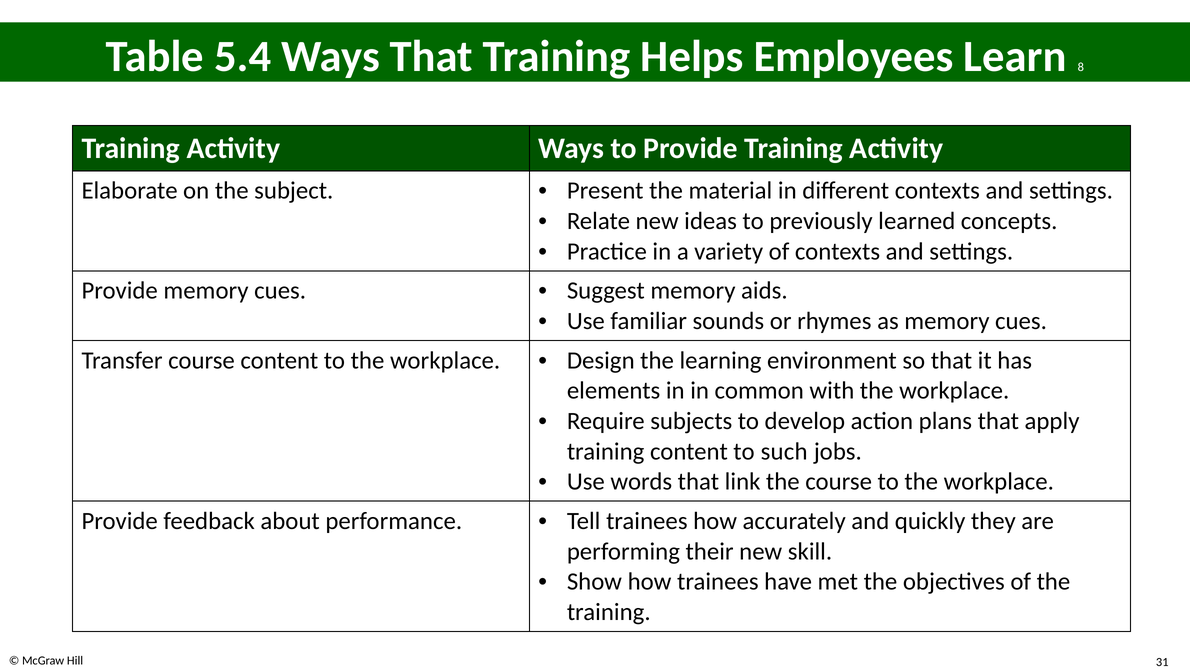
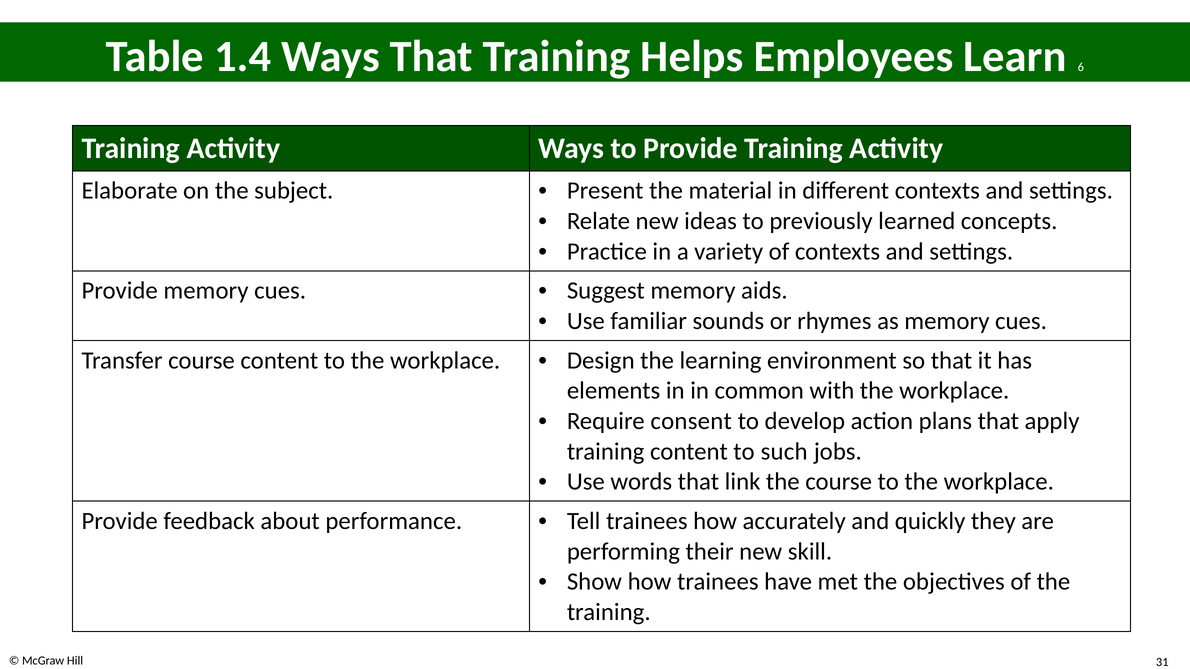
5.4: 5.4 -> 1.4
8: 8 -> 6
subjects: subjects -> consent
